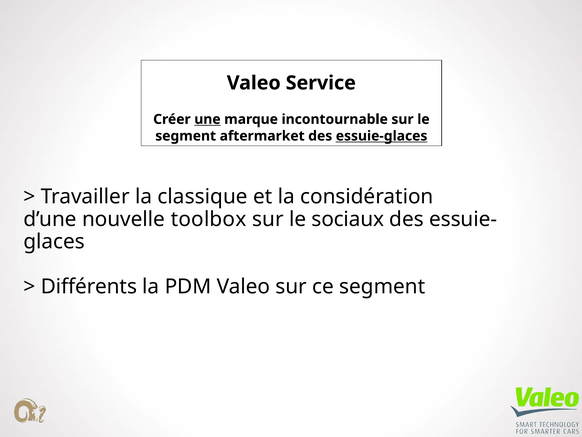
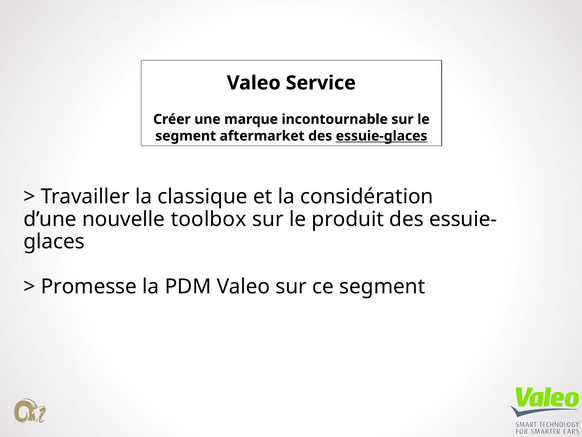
une underline: present -> none
sociaux: sociaux -> produit
Différents: Différents -> Promesse
